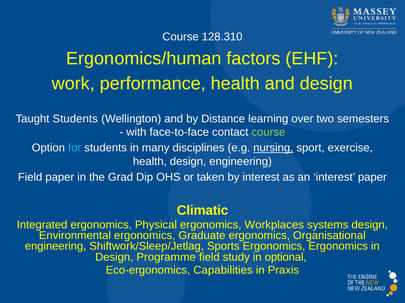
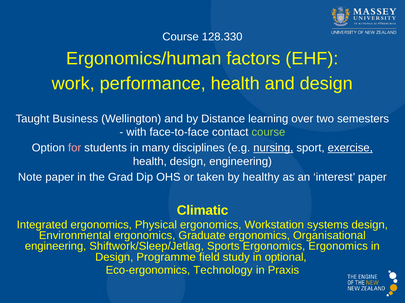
128.310: 128.310 -> 128.330
Taught Students: Students -> Business
for colour: light blue -> pink
exercise underline: none -> present
Field at (30, 177): Field -> Note
by interest: interest -> healthy
Workplaces: Workplaces -> Workstation
Capabilities: Capabilities -> Technology
